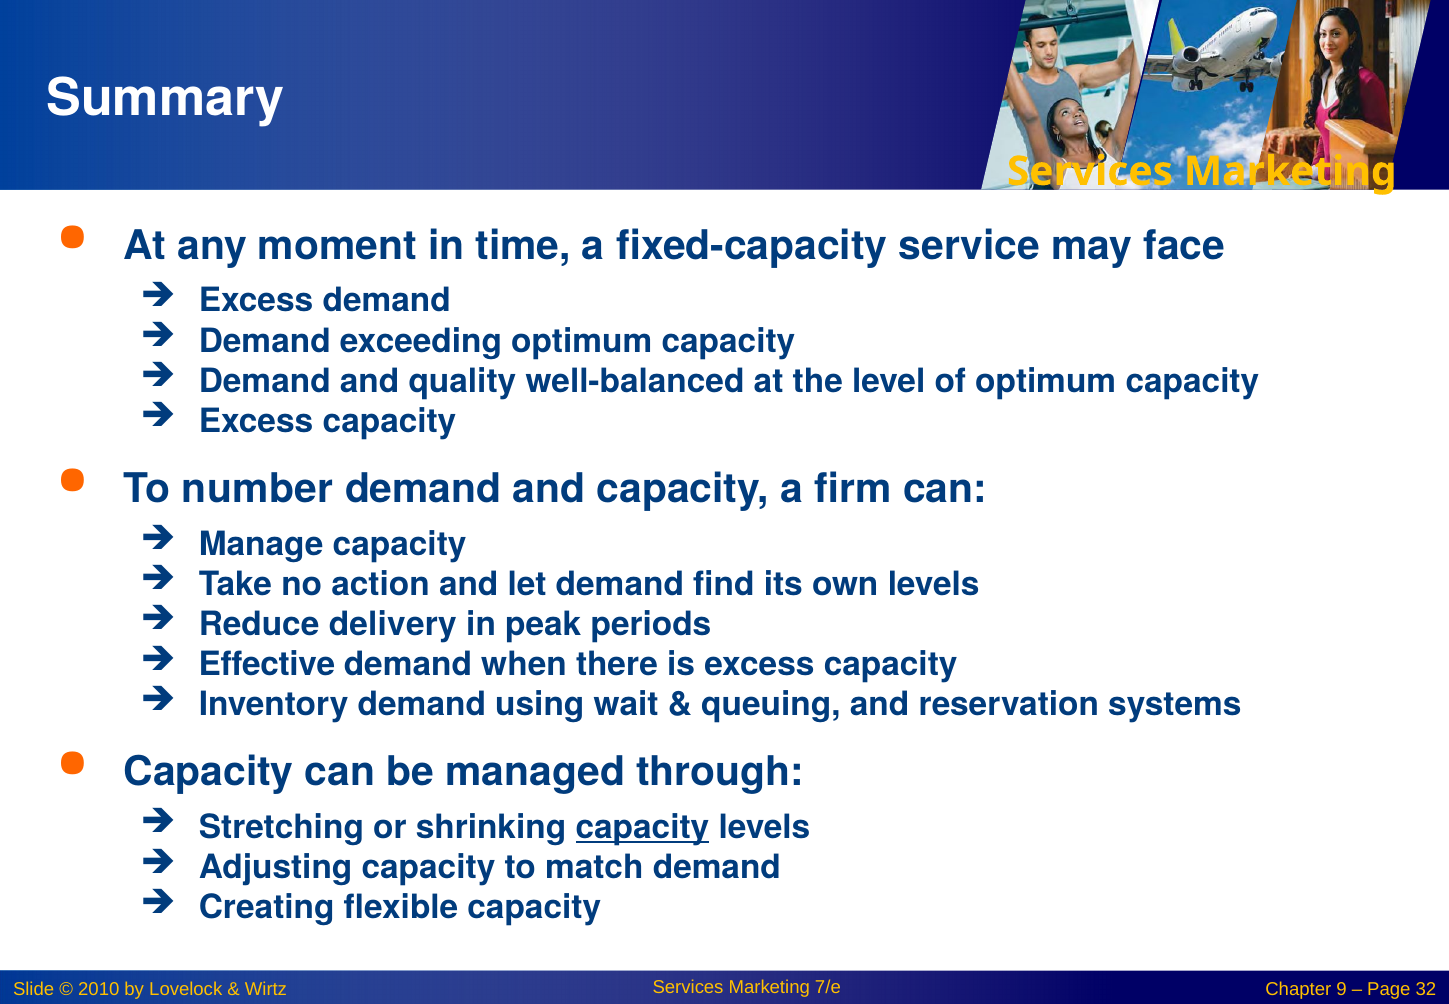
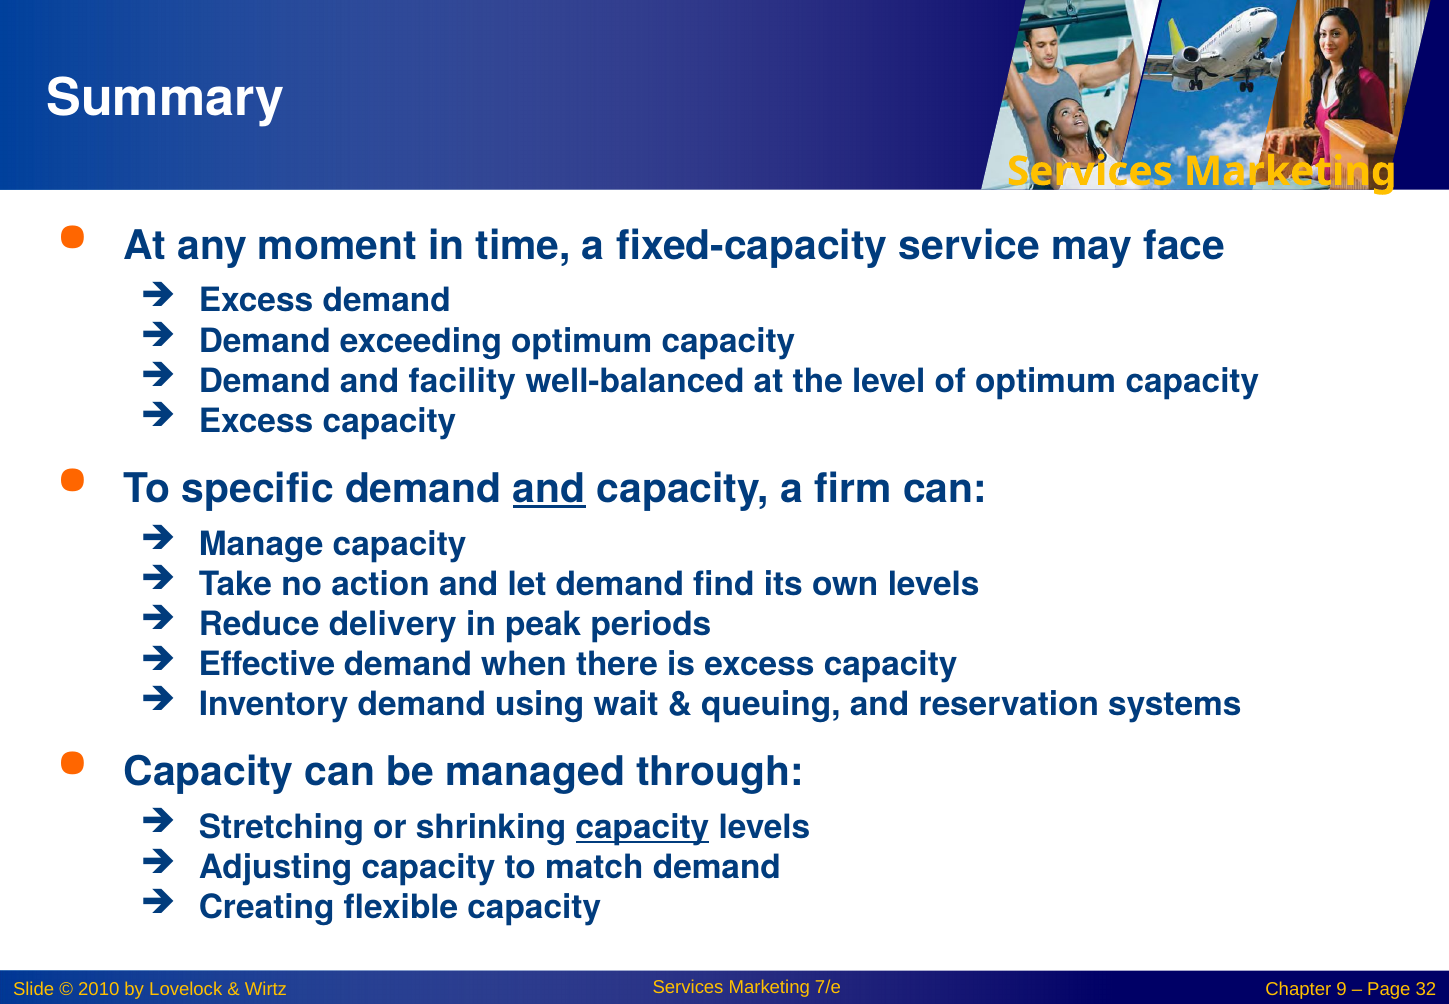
quality: quality -> facility
number: number -> specific
and at (549, 489) underline: none -> present
